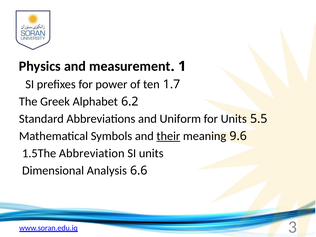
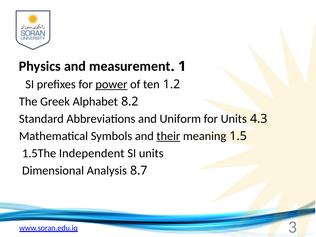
power underline: none -> present
1.7: 1.7 -> 1.2
6.2: 6.2 -> 8.2
5.5: 5.5 -> 4.3
9.6: 9.6 -> 1.5
Abbreviation: Abbreviation -> Independent
6.6: 6.6 -> 8.7
